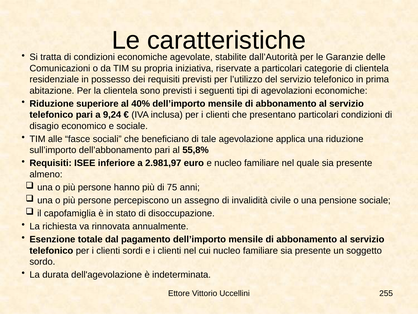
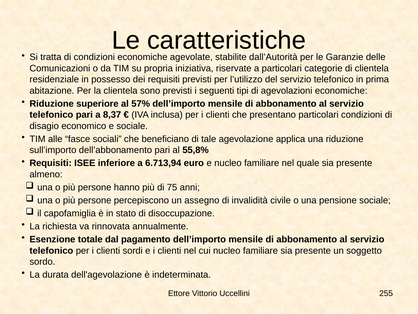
40%: 40% -> 57%
9,24: 9,24 -> 8,37
2.981,97: 2.981,97 -> 6.713,94
